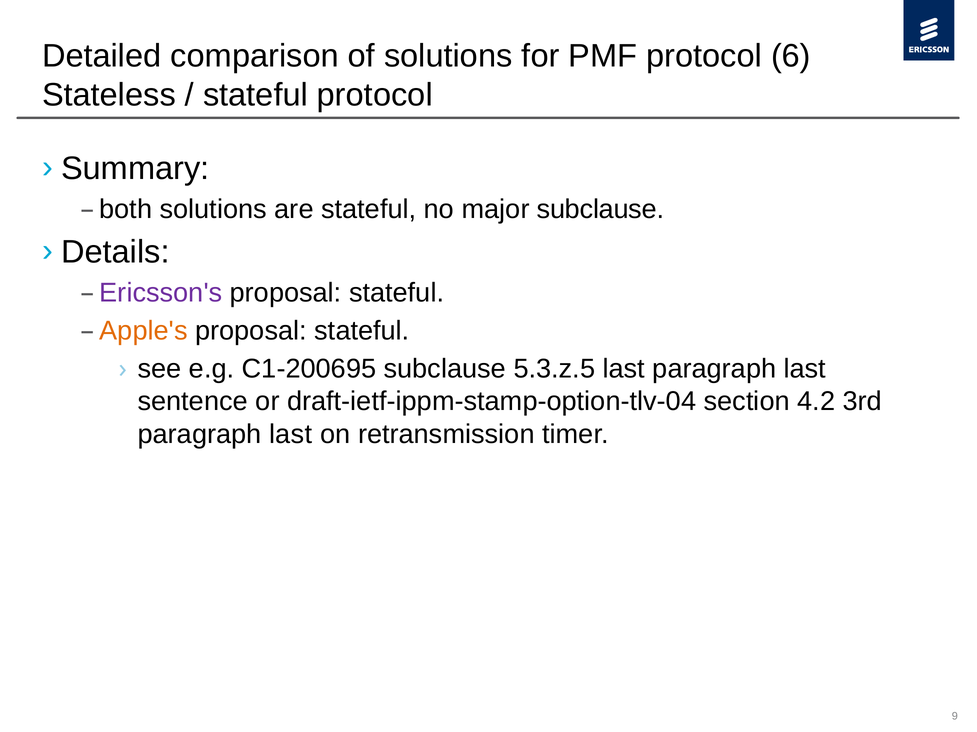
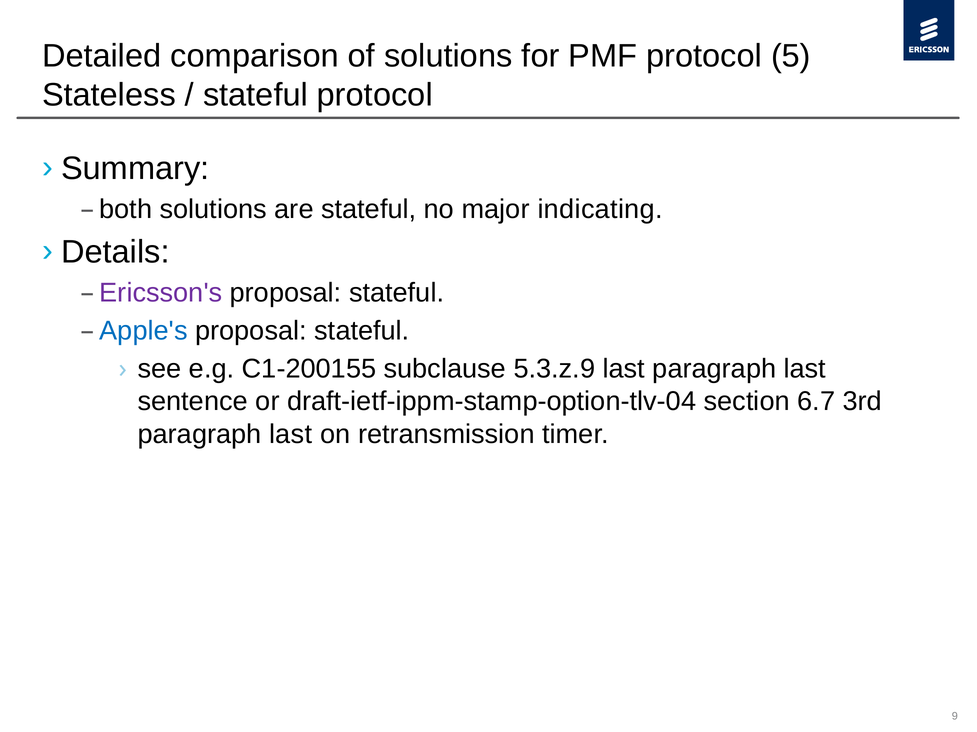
6: 6 -> 5
major subclause: subclause -> indicating
Apple's colour: orange -> blue
C1-200695: C1-200695 -> C1-200155
5.3.z.5: 5.3.z.5 -> 5.3.z.9
4.2: 4.2 -> 6.7
